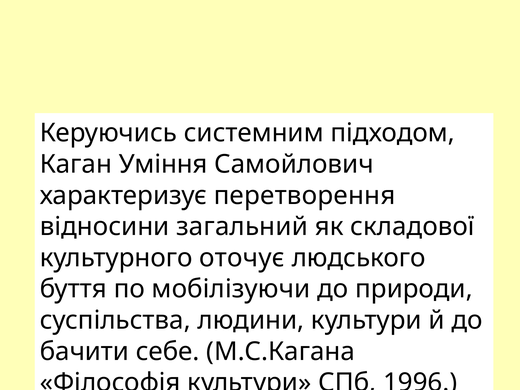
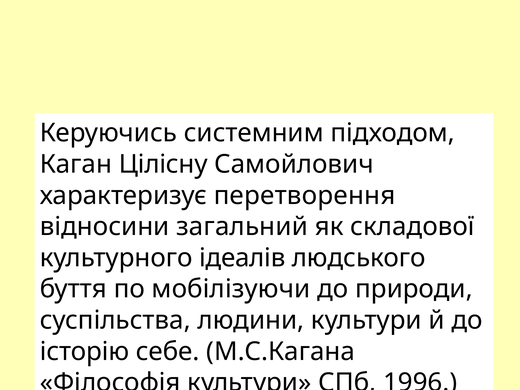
Уміння: Уміння -> Цілісну
оточує: оточує -> ідеалів
бачити: бачити -> історію
